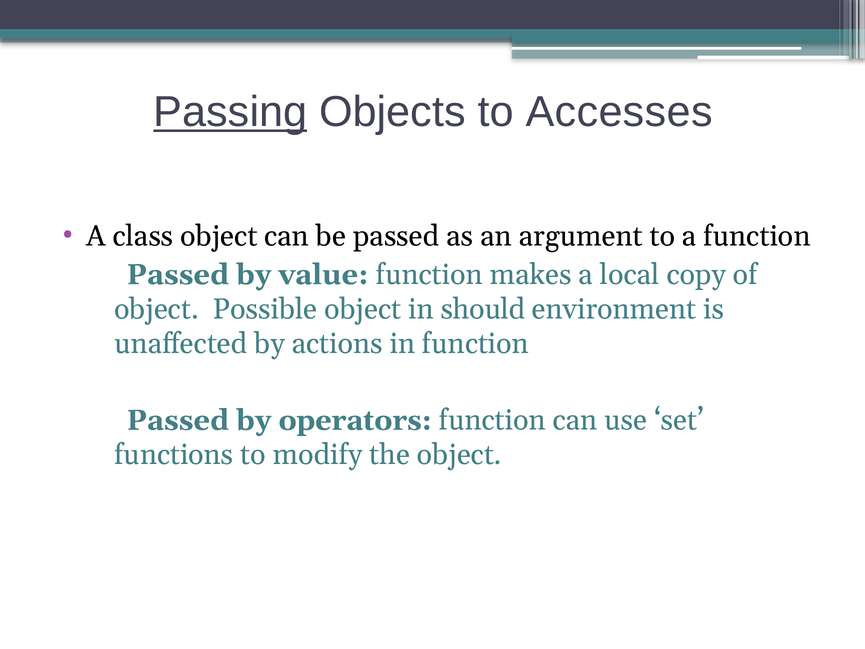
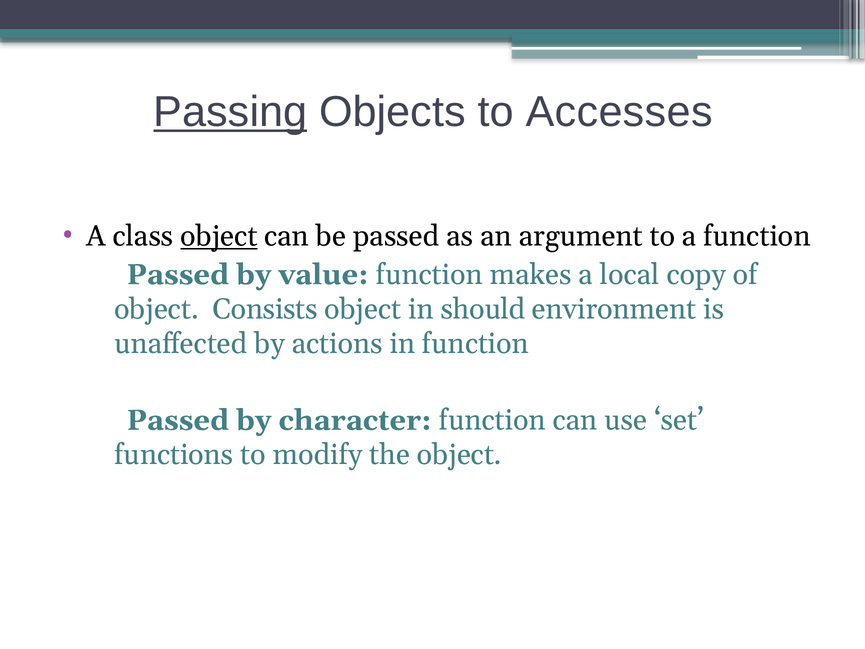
object at (219, 236) underline: none -> present
Possible: Possible -> Consists
operators: operators -> character
